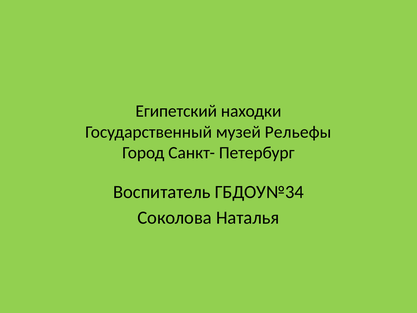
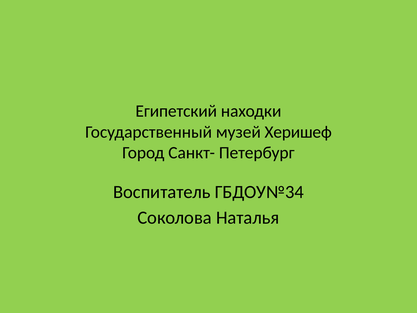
Рельефы: Рельефы -> Херишеф
